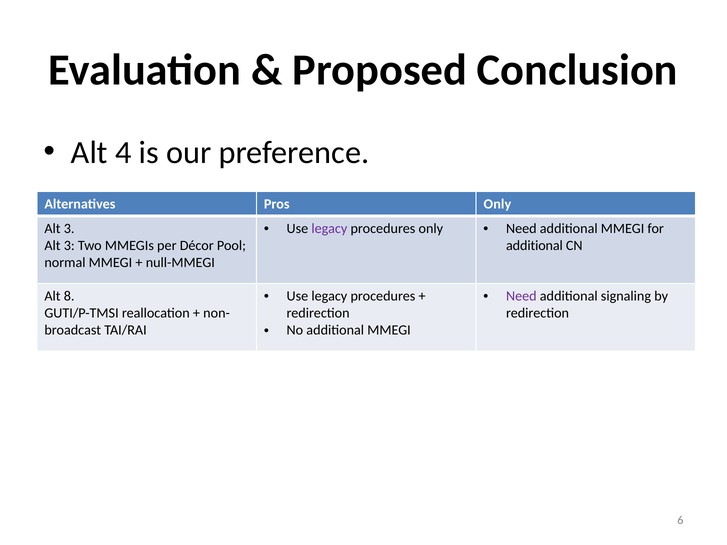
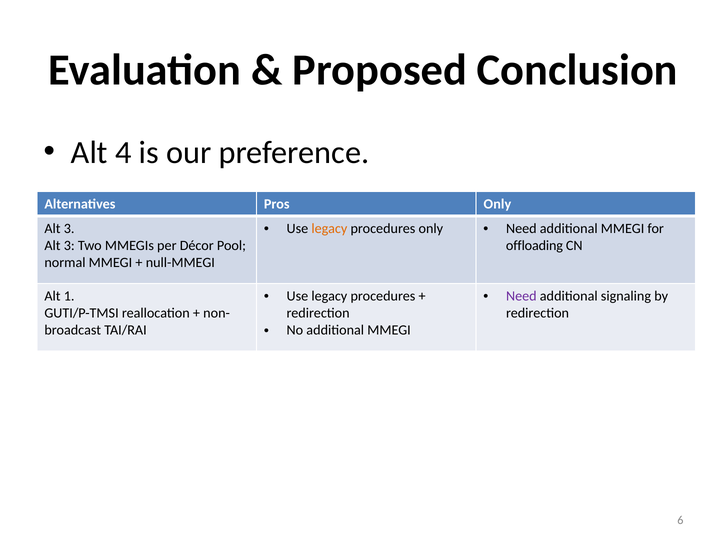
legacy at (329, 229) colour: purple -> orange
additional at (534, 246): additional -> offloading
8: 8 -> 1
